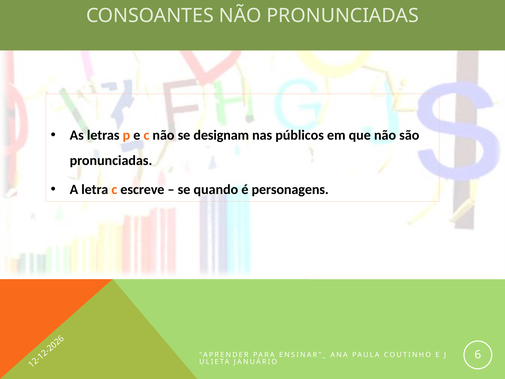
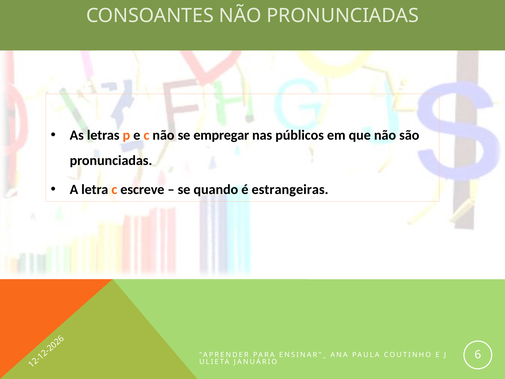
designam: designam -> empregar
personagens: personagens -> estrangeiras
